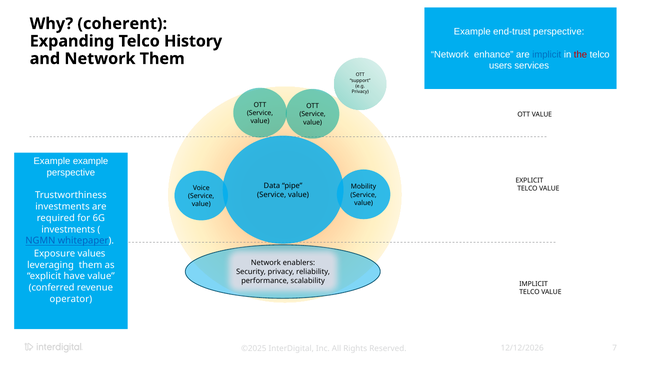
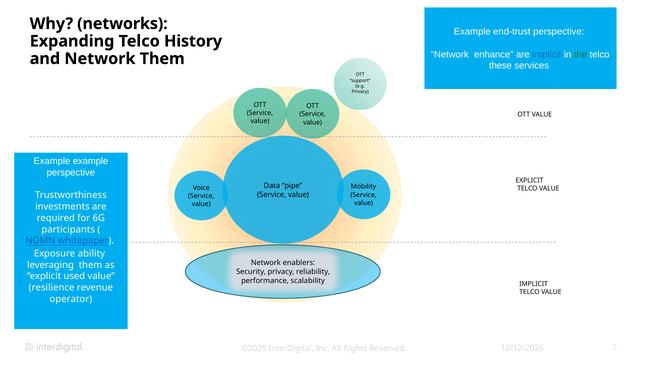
coherent: coherent -> networks
the colour: red -> green
users: users -> these
investments at (68, 229): investments -> participants
values: values -> ability
have: have -> used
conferred: conferred -> resilience
